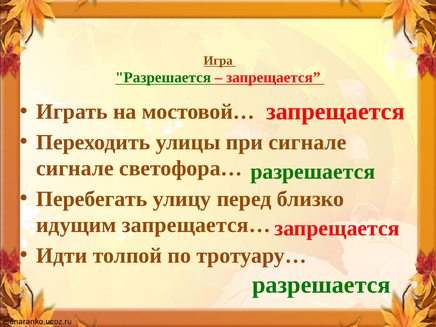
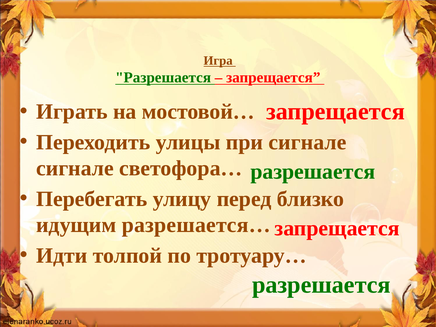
запрещается…: запрещается… -> разрешается…
